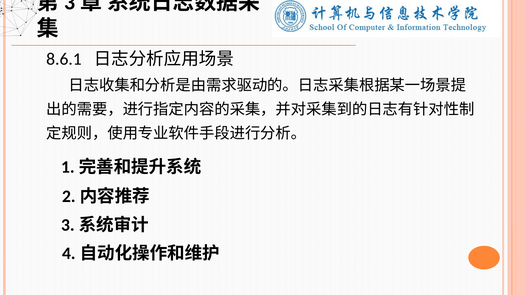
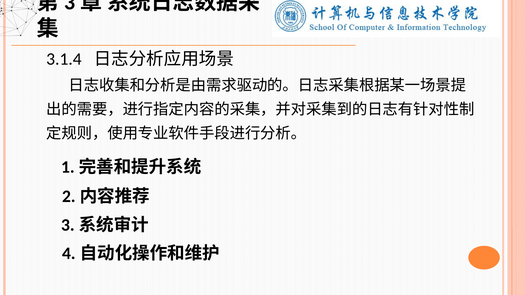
8.6.1: 8.6.1 -> 3.1.4
